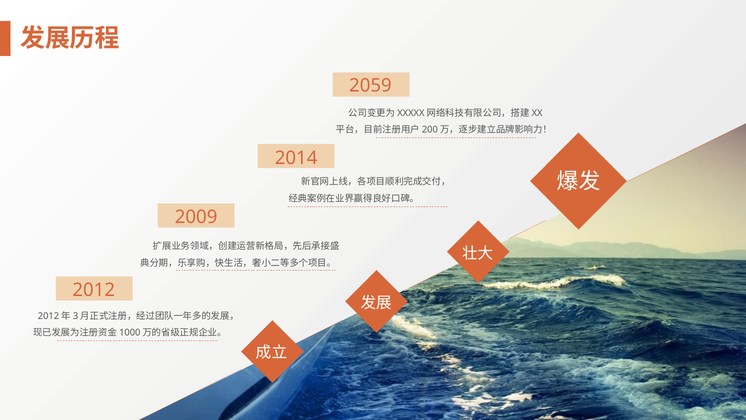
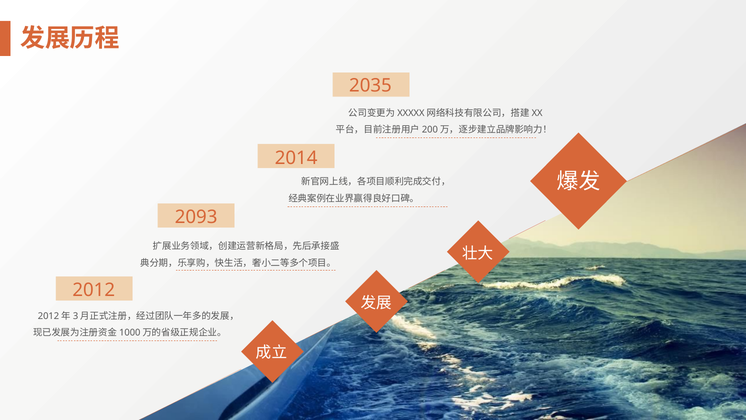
2059: 2059 -> 2035
2009: 2009 -> 2093
